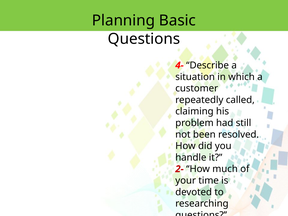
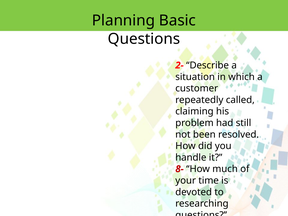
4-: 4- -> 2-
2-: 2- -> 8-
